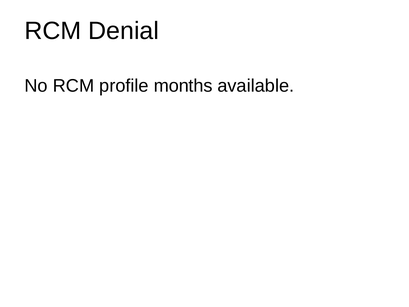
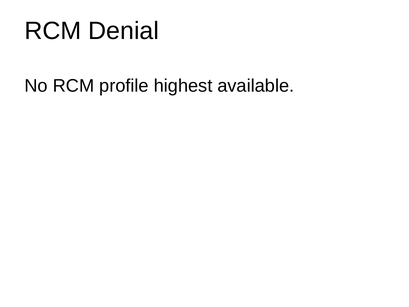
months: months -> highest
